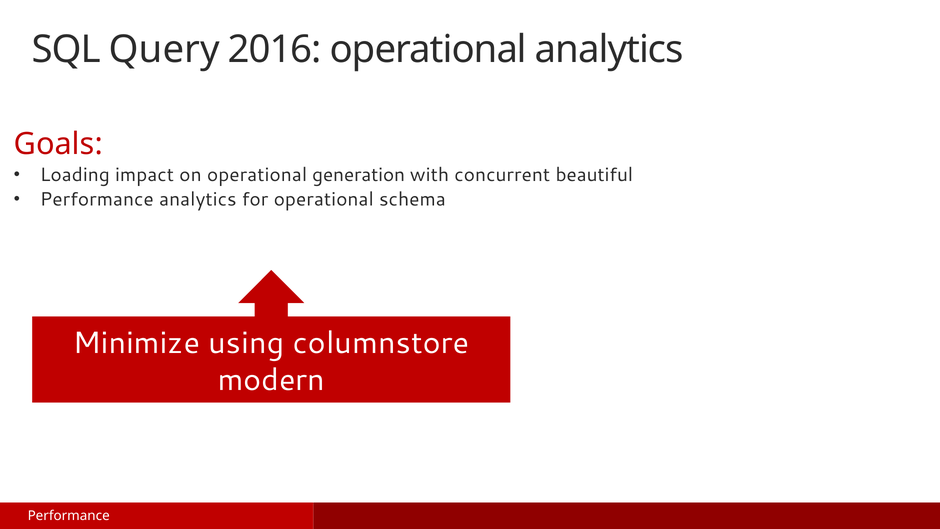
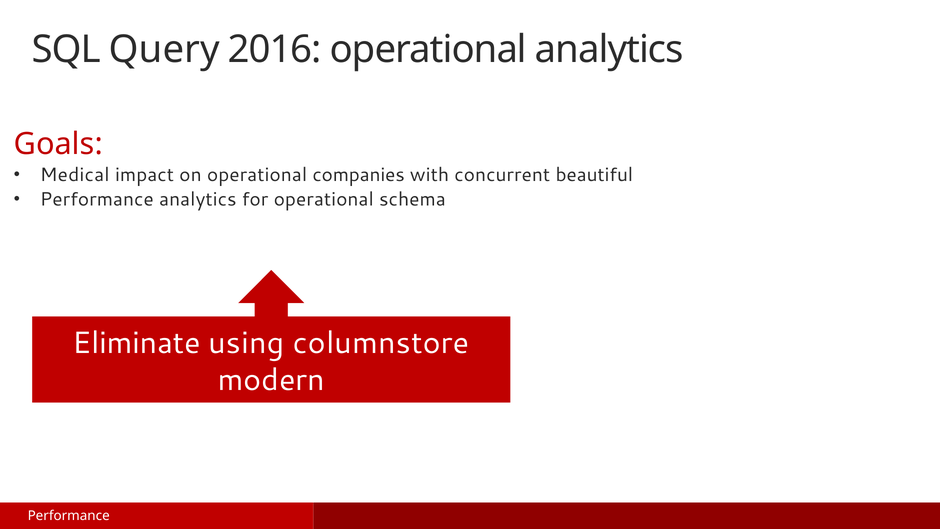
Loading: Loading -> Medical
generation: generation -> companies
Minimize: Minimize -> Eliminate
